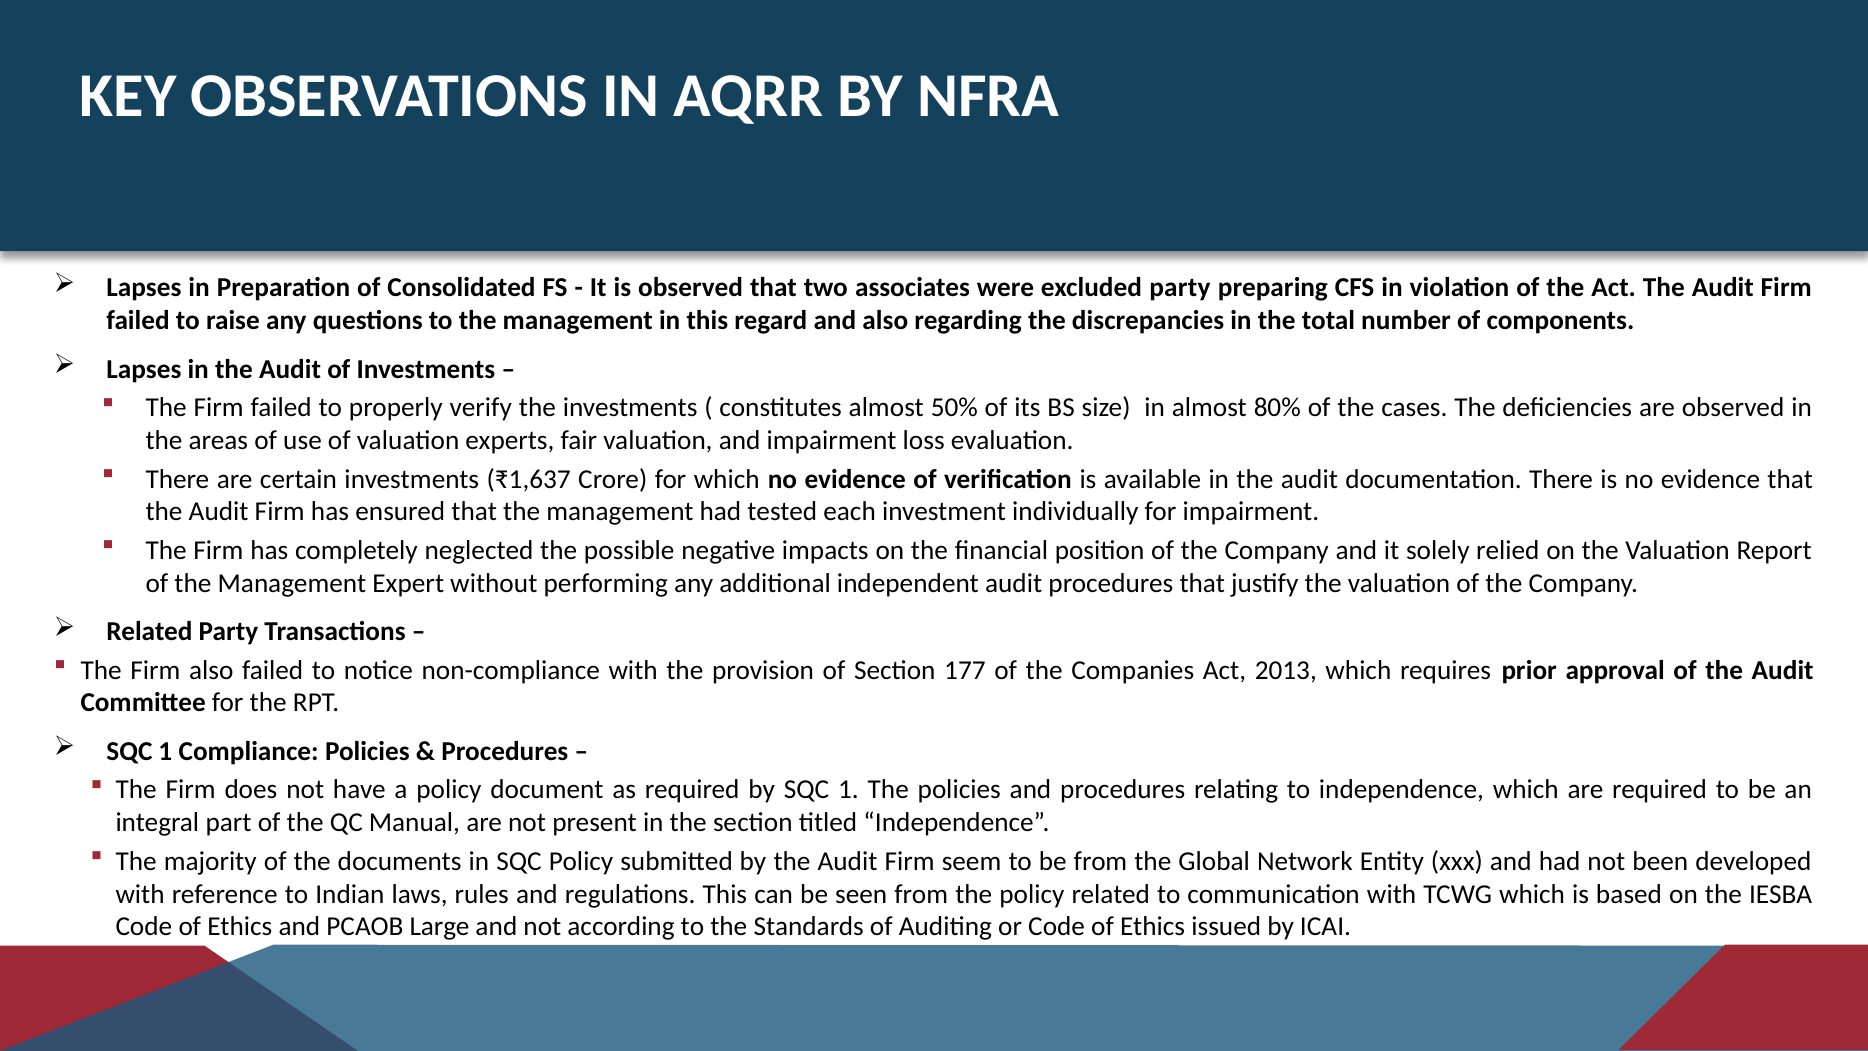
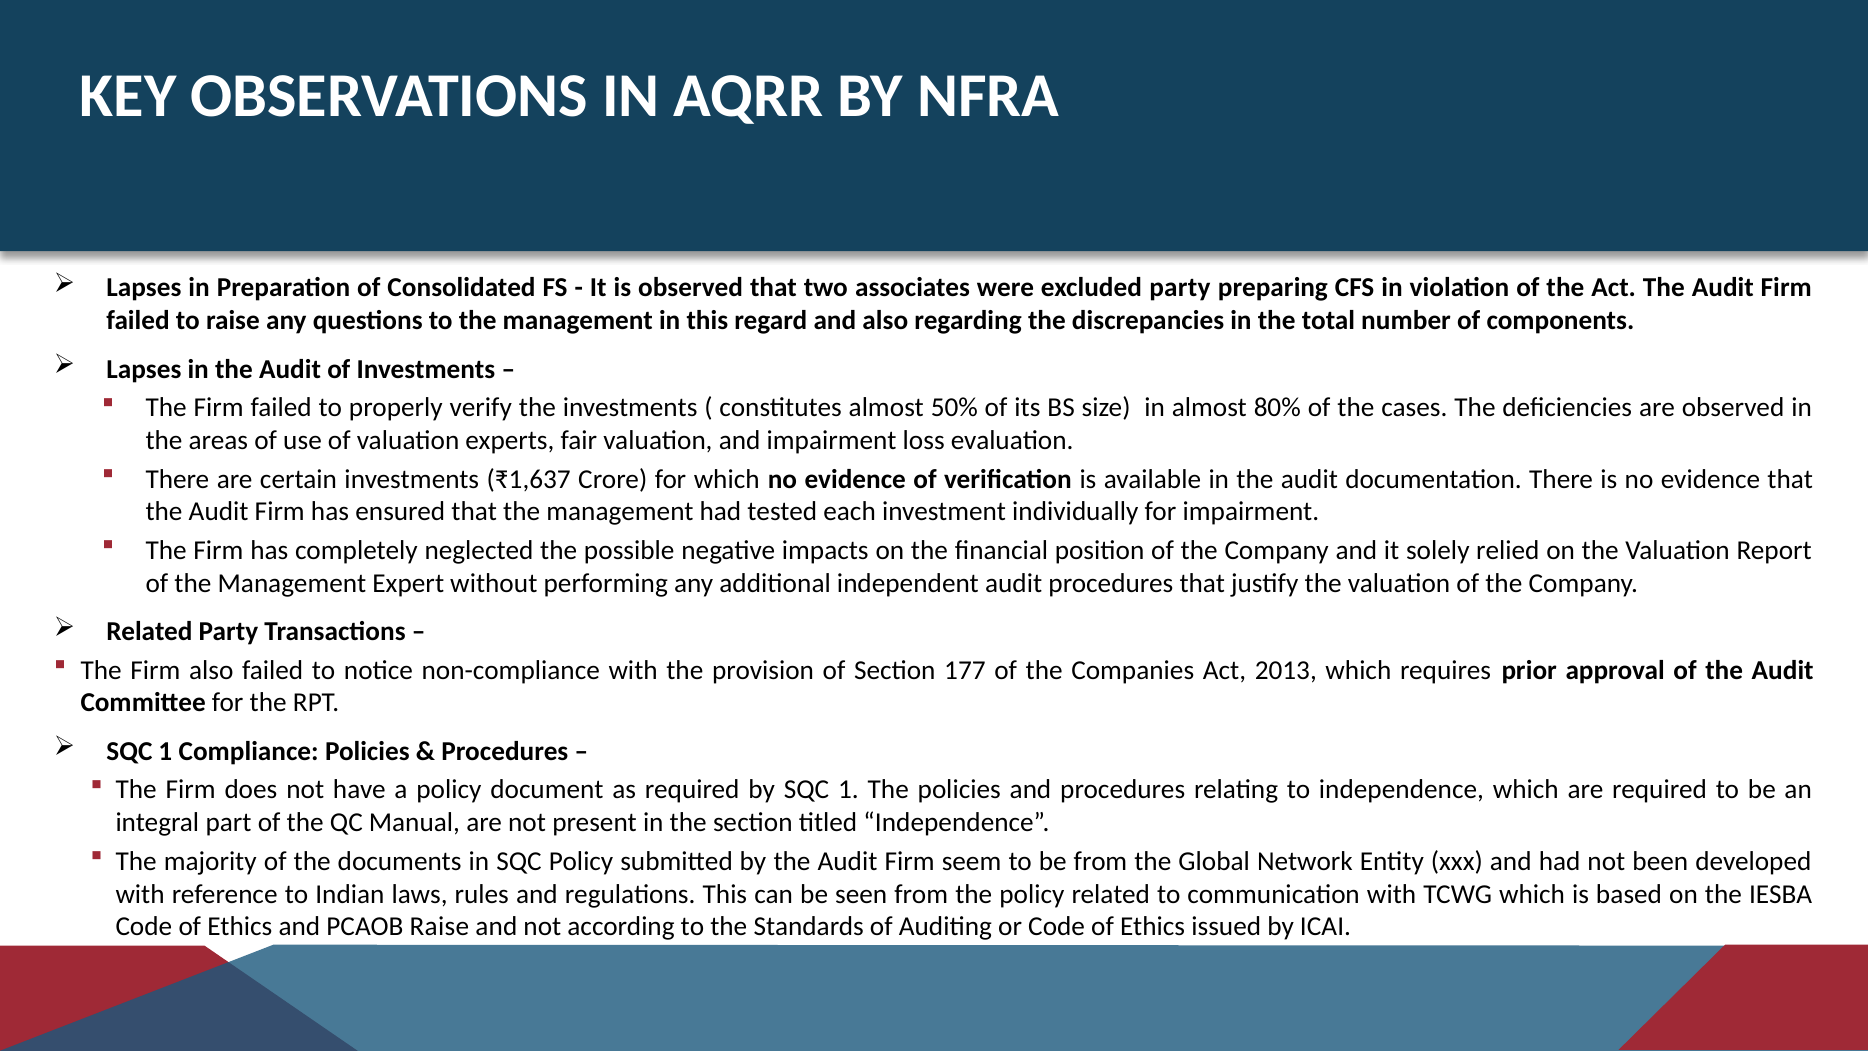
PCAOB Large: Large -> Raise
